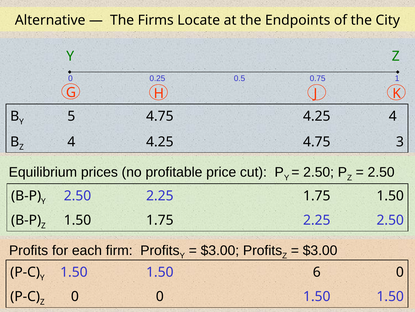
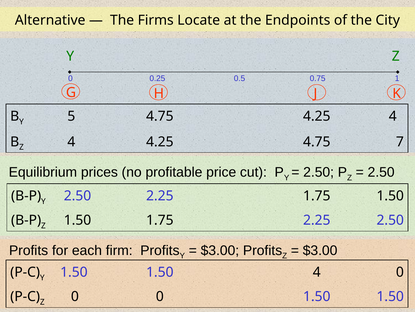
3: 3 -> 7
1.50 6: 6 -> 4
